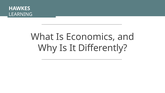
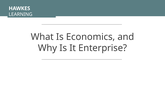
Differently: Differently -> Enterprise
